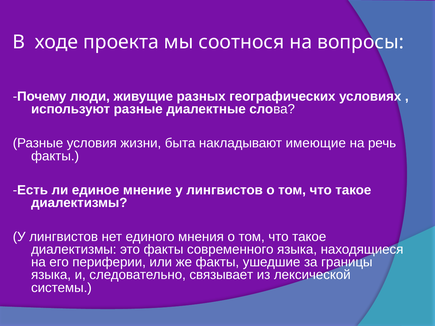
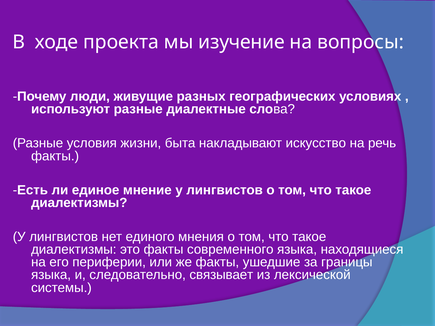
соотнося: соотнося -> изучение
имеющие: имеющие -> искусство
